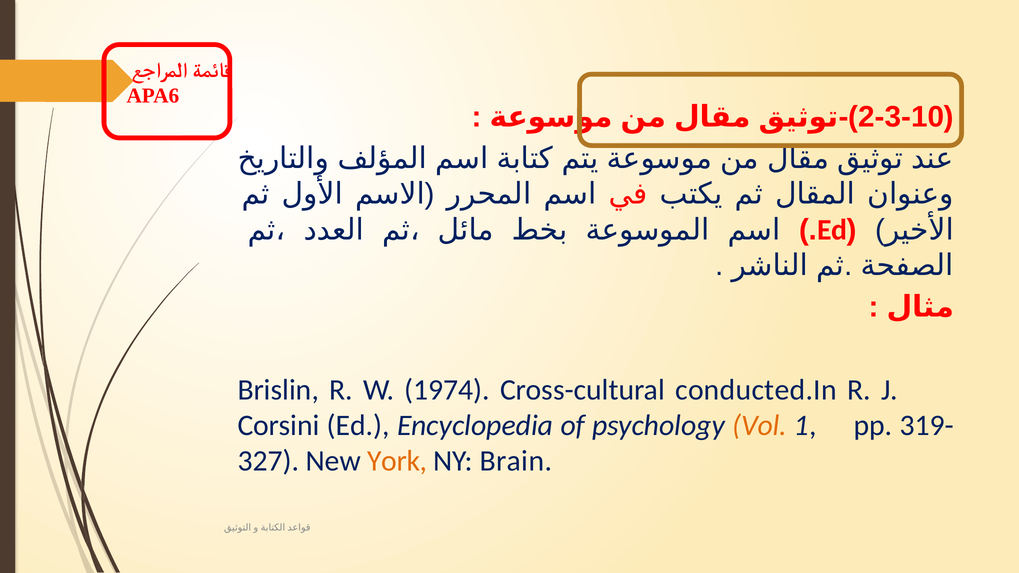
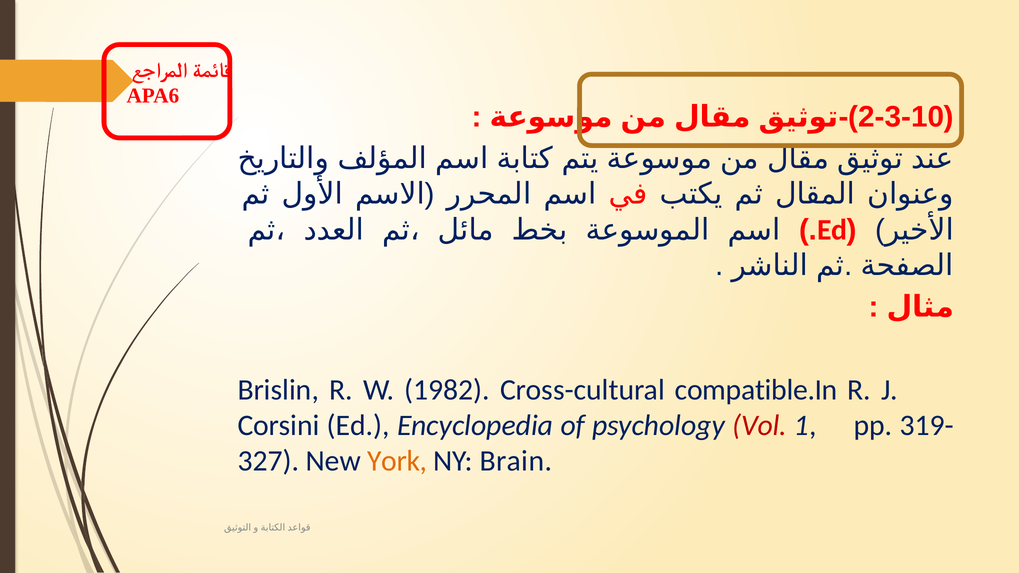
1974: 1974 -> 1982
conducted.In: conducted.In -> compatible.In
Vol colour: orange -> red
